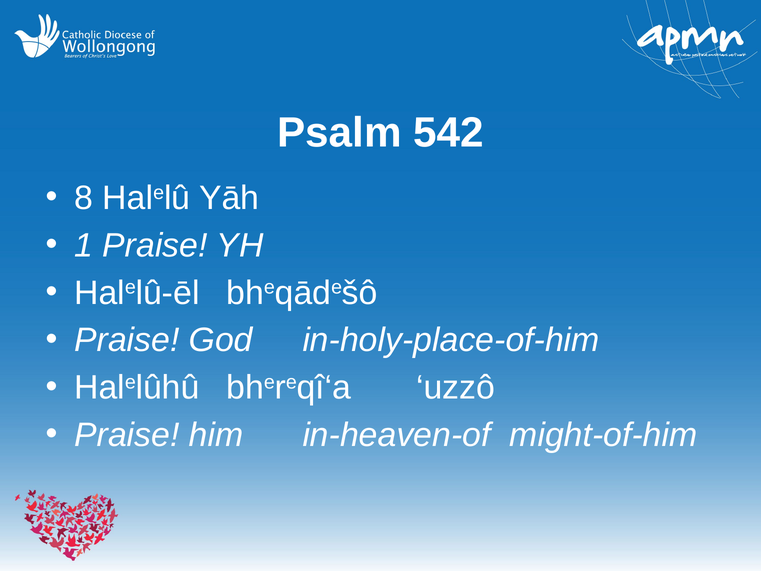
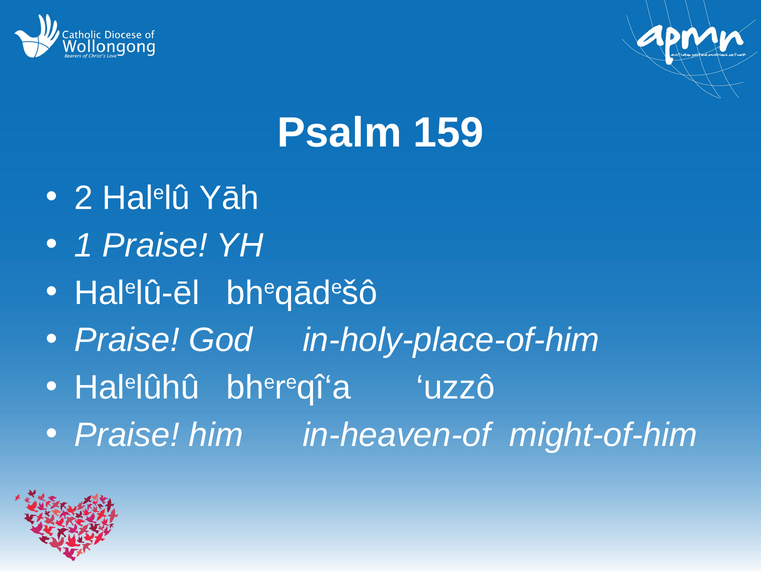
542: 542 -> 159
8: 8 -> 2
